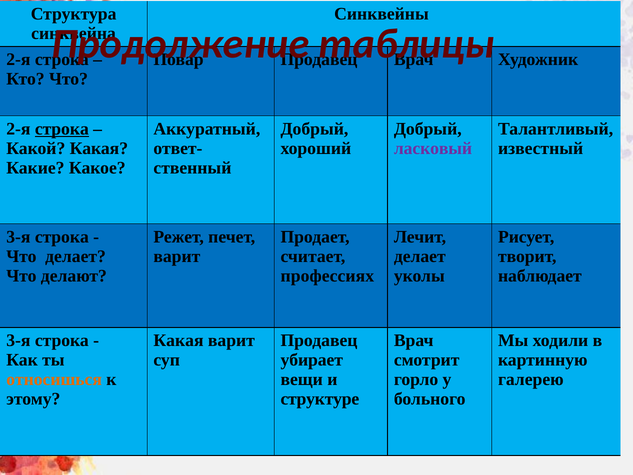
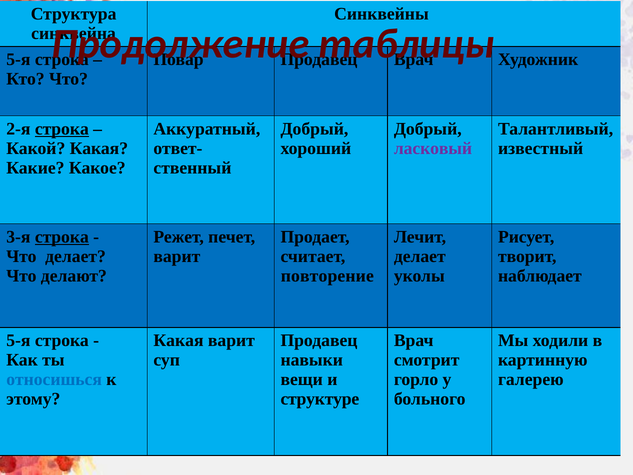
2-я at (18, 59): 2-я -> 5-я
строка at (62, 237) underline: none -> present
профессиях: профессиях -> повторение
3-я at (18, 340): 3-я -> 5-я
убирает: убирает -> навыки
относишься colour: orange -> blue
